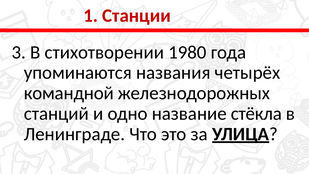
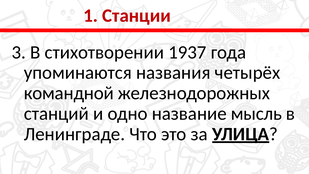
1980: 1980 -> 1937
стёкла: стёкла -> мысль
